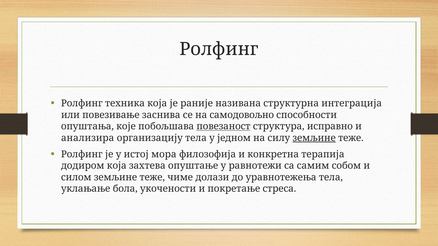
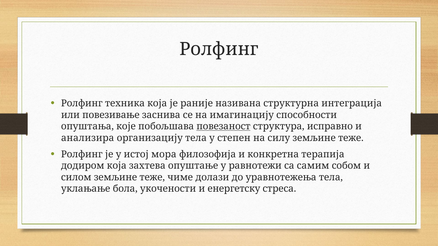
самодовољно: самодовољно -> имагинацију
једном: једном -> степен
земљине at (314, 138) underline: present -> none
покретање: покретање -> енергетску
